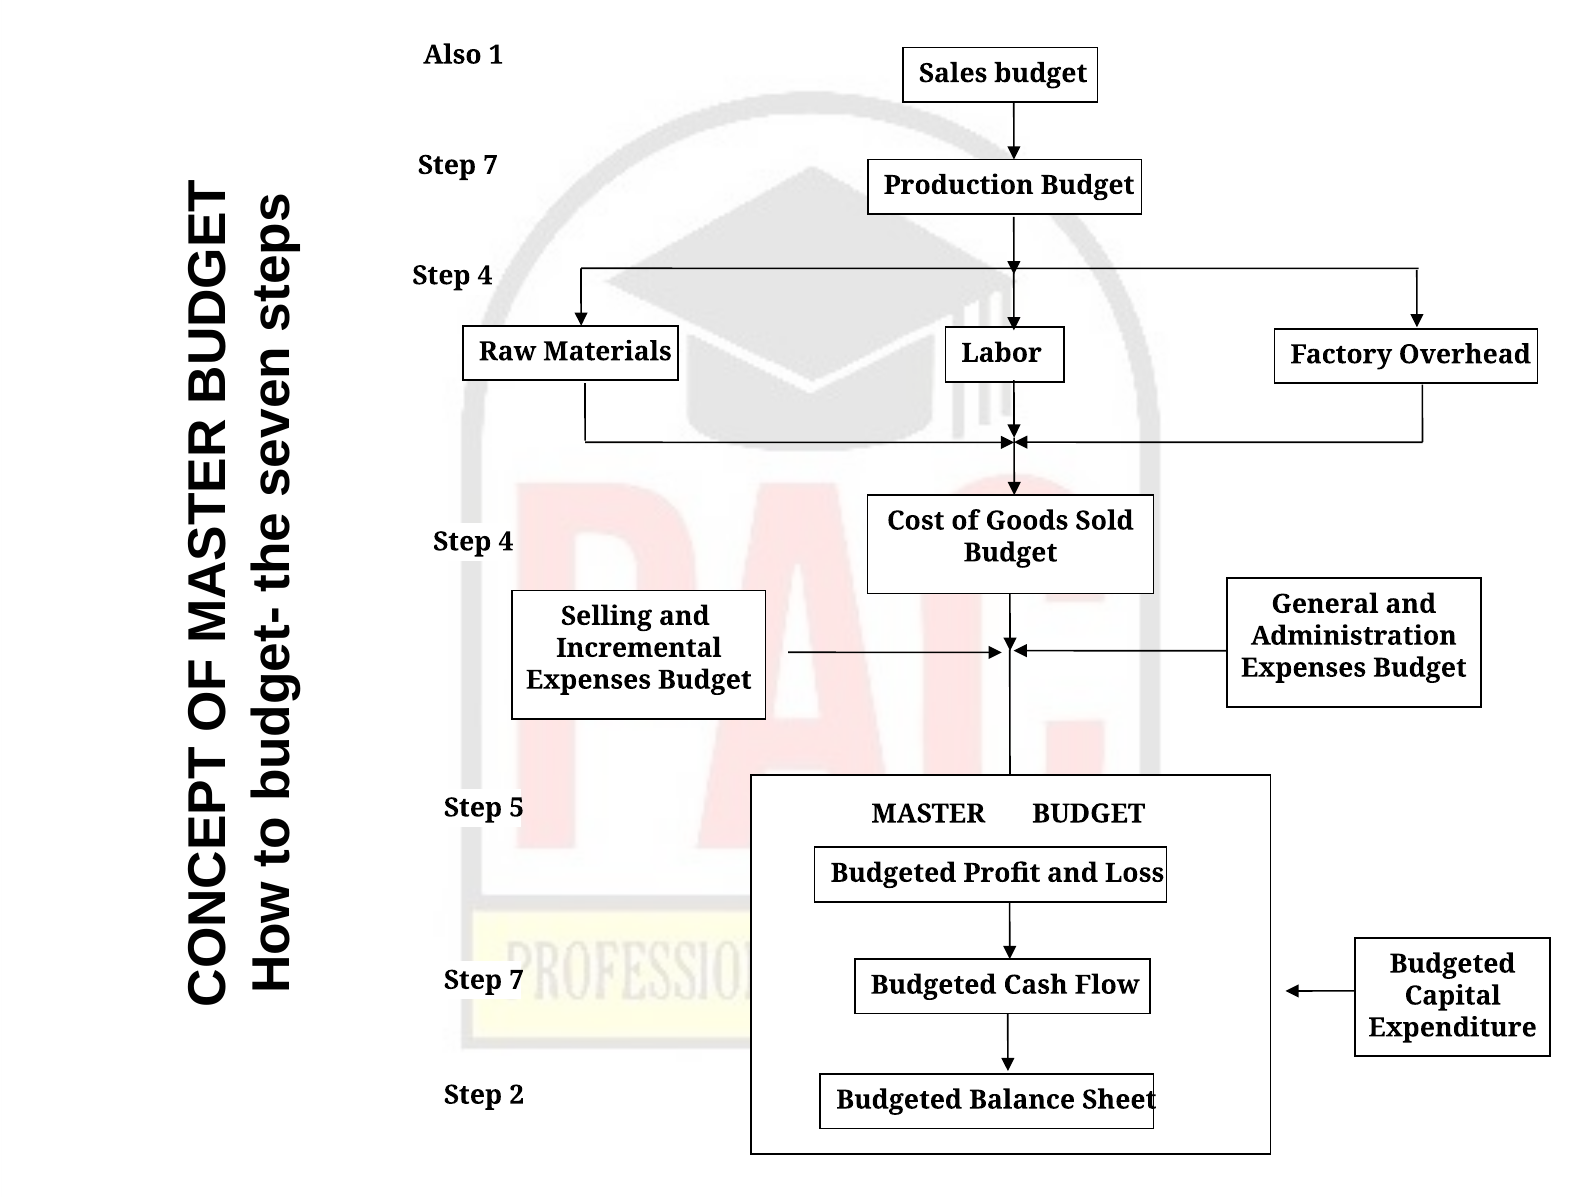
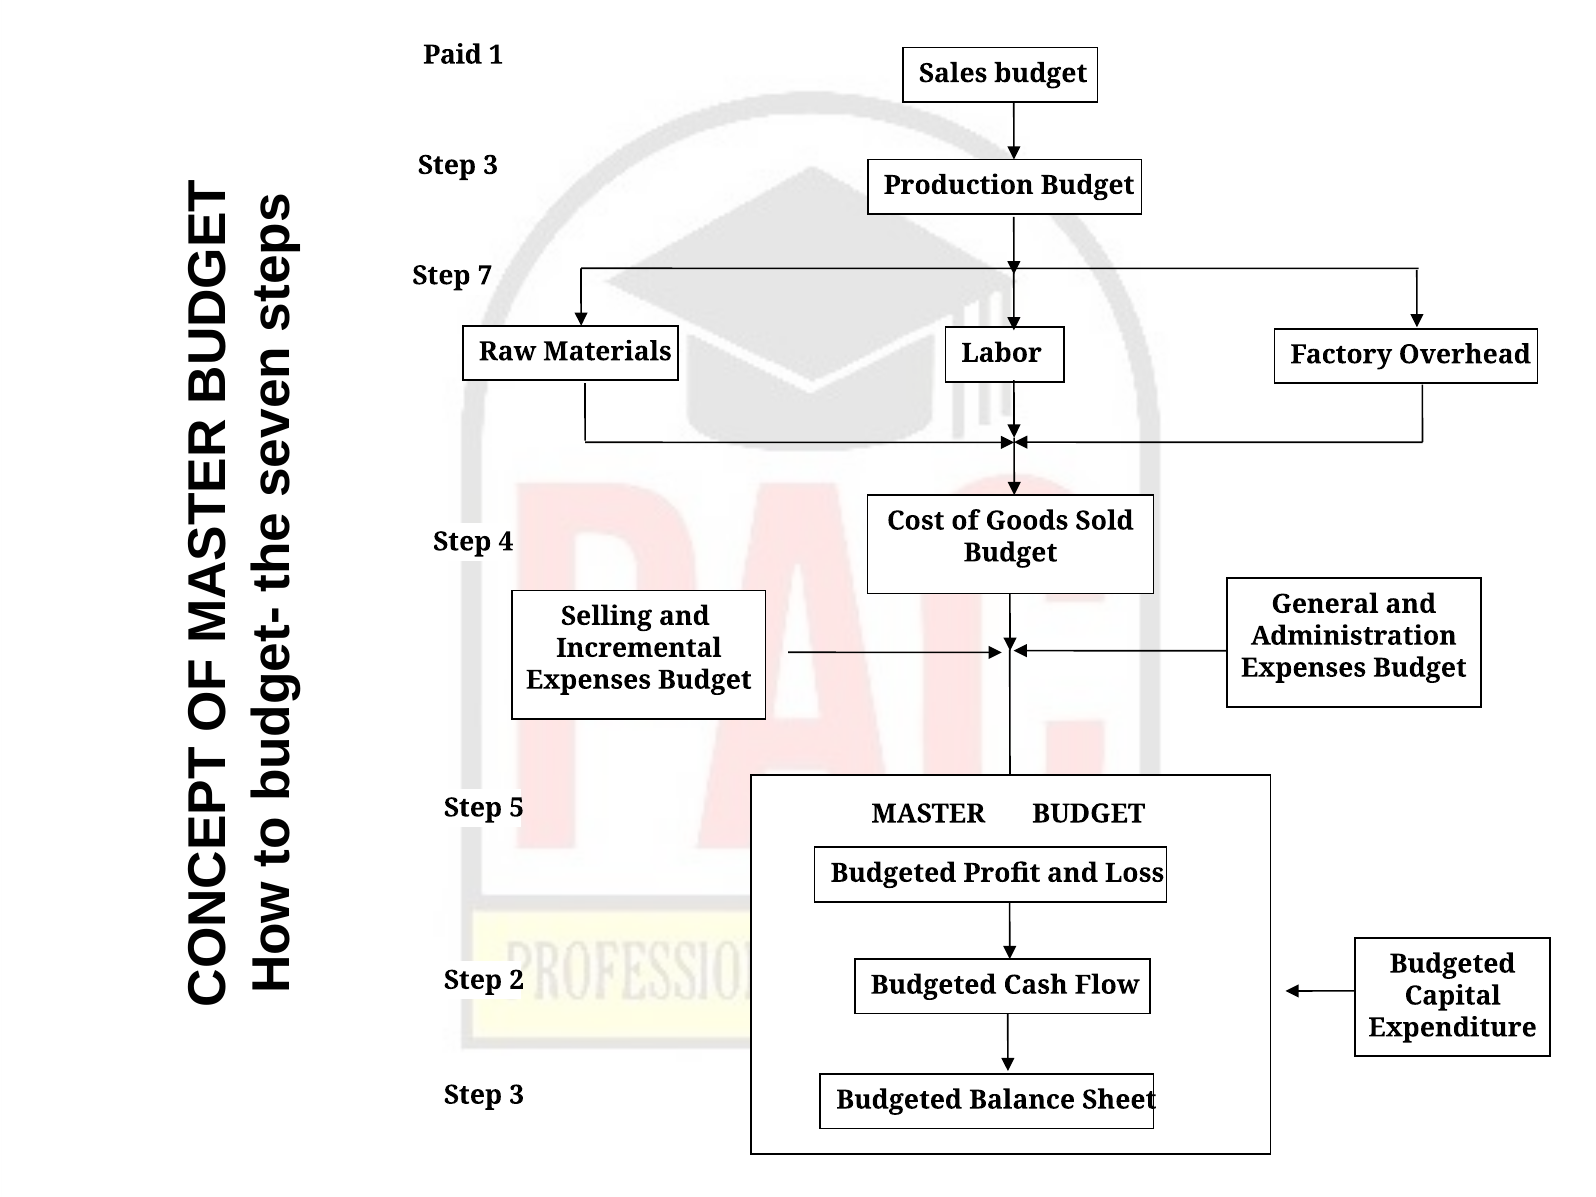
Also: Also -> Paid
7 at (491, 165): 7 -> 3
4 at (485, 276): 4 -> 7
7 at (517, 980): 7 -> 2
2 at (517, 1095): 2 -> 3
